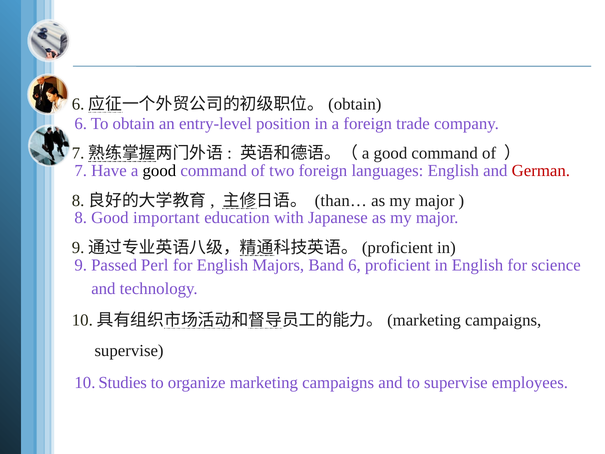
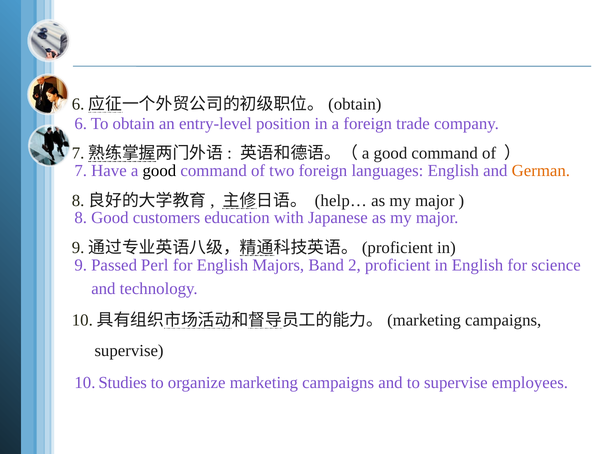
German colour: red -> orange
than…: than… -> help…
important: important -> customers
Band 6: 6 -> 2
